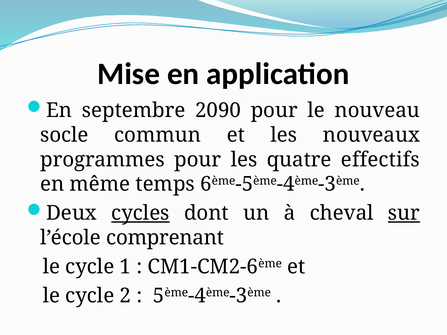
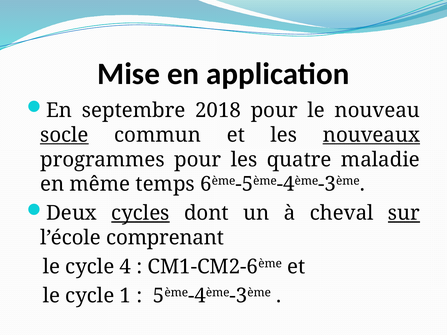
2090: 2090 -> 2018
socle underline: none -> present
nouveaux underline: none -> present
effectifs: effectifs -> maladie
1: 1 -> 4
2: 2 -> 1
